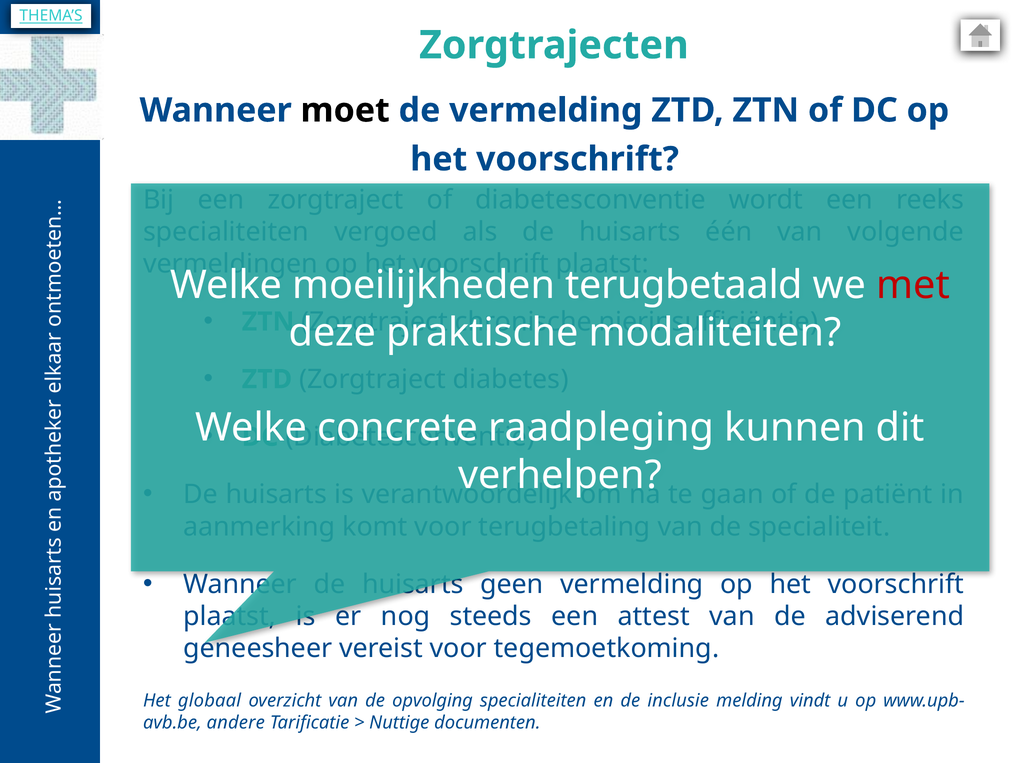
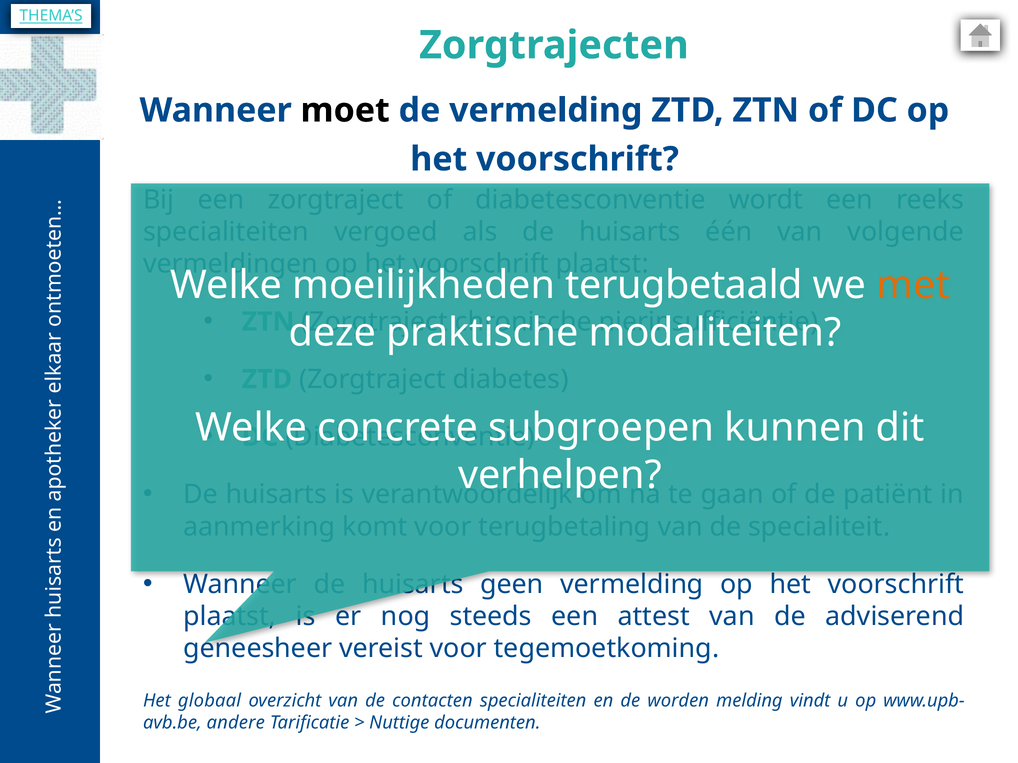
met colour: red -> orange
raadpleging: raadpleging -> subgroepen
opvolging: opvolging -> contacten
inclusie: inclusie -> worden
